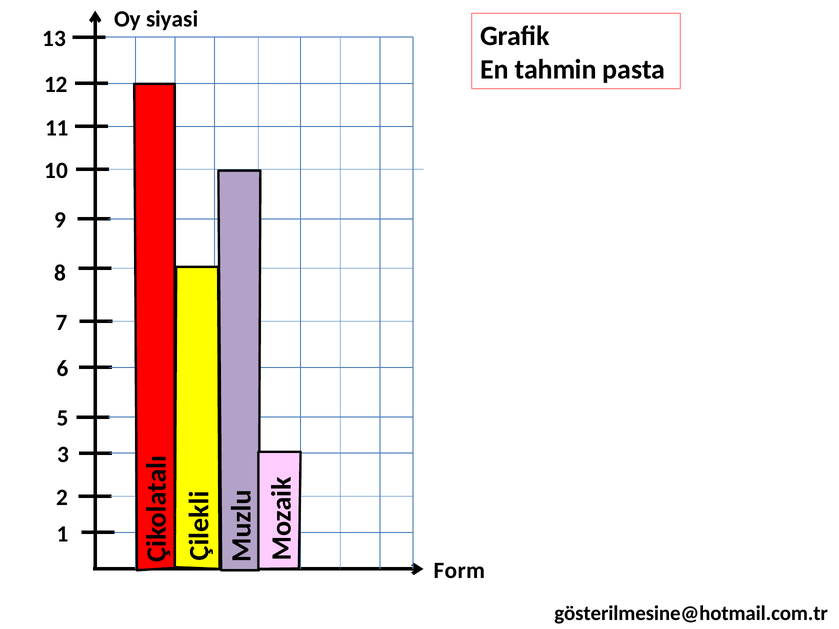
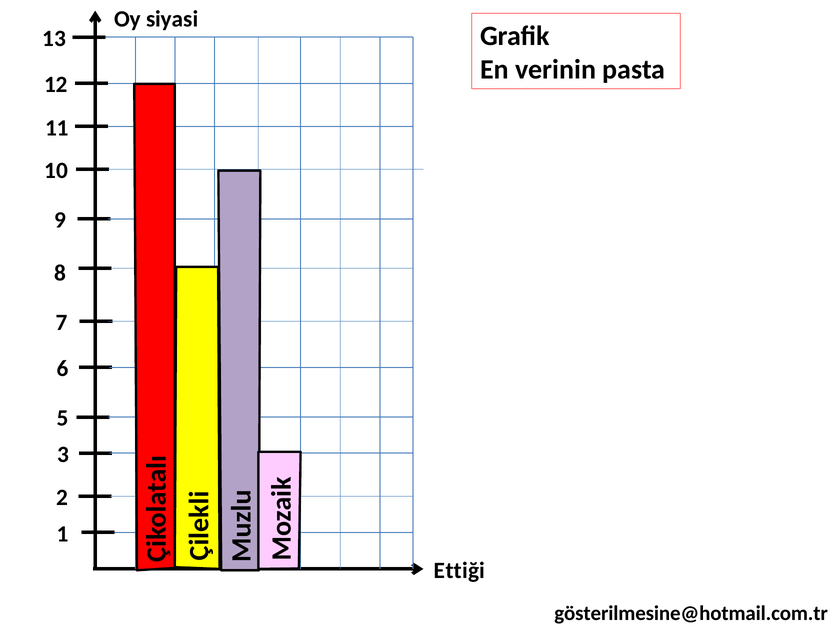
tahmin: tahmin -> verinin
Form: Form -> Ettiği
